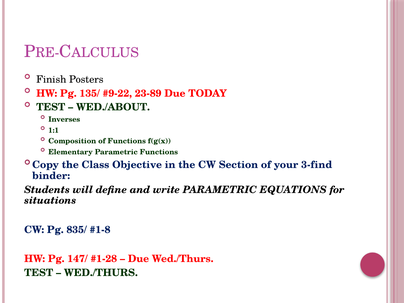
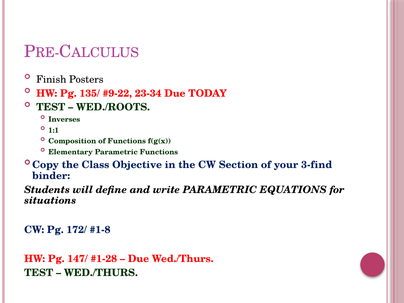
23-89: 23-89 -> 23-34
WED./ABOUT: WED./ABOUT -> WED./ROOTS
835/: 835/ -> 172/
